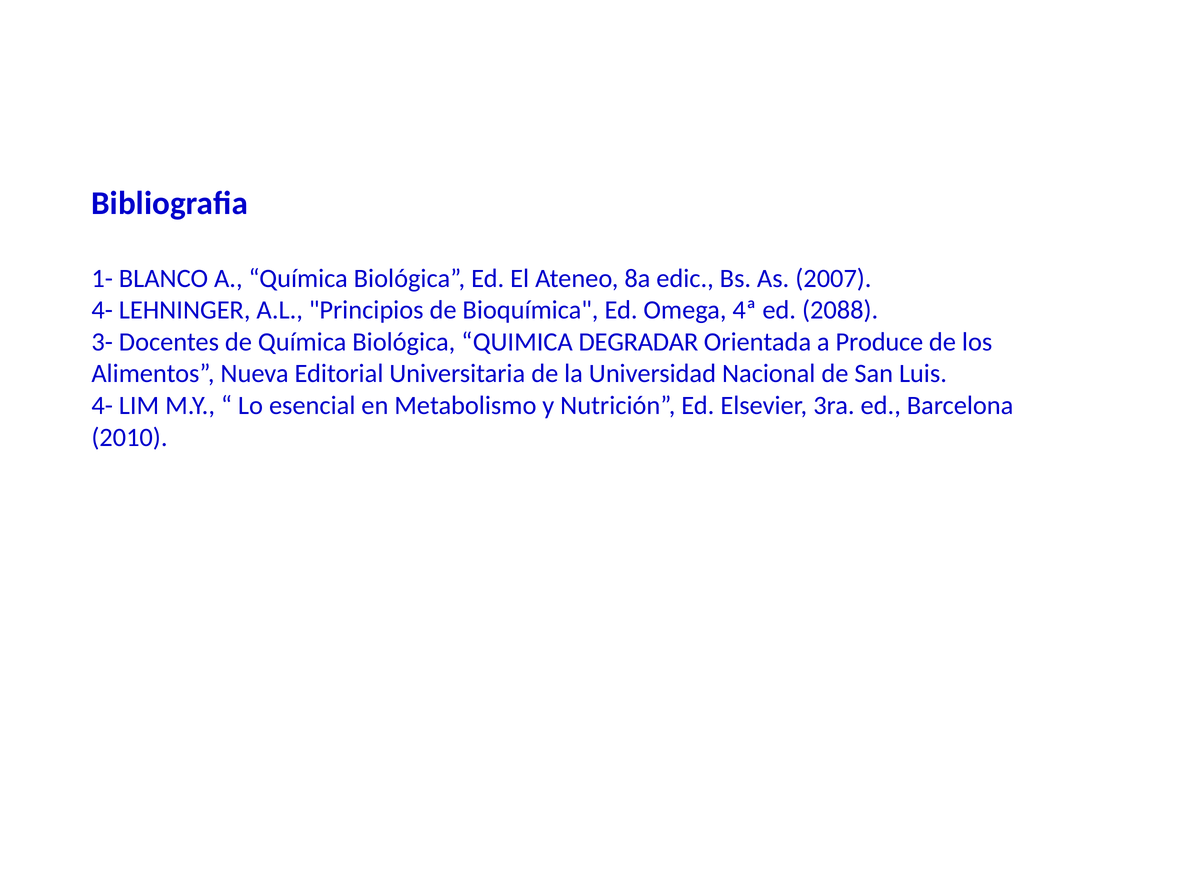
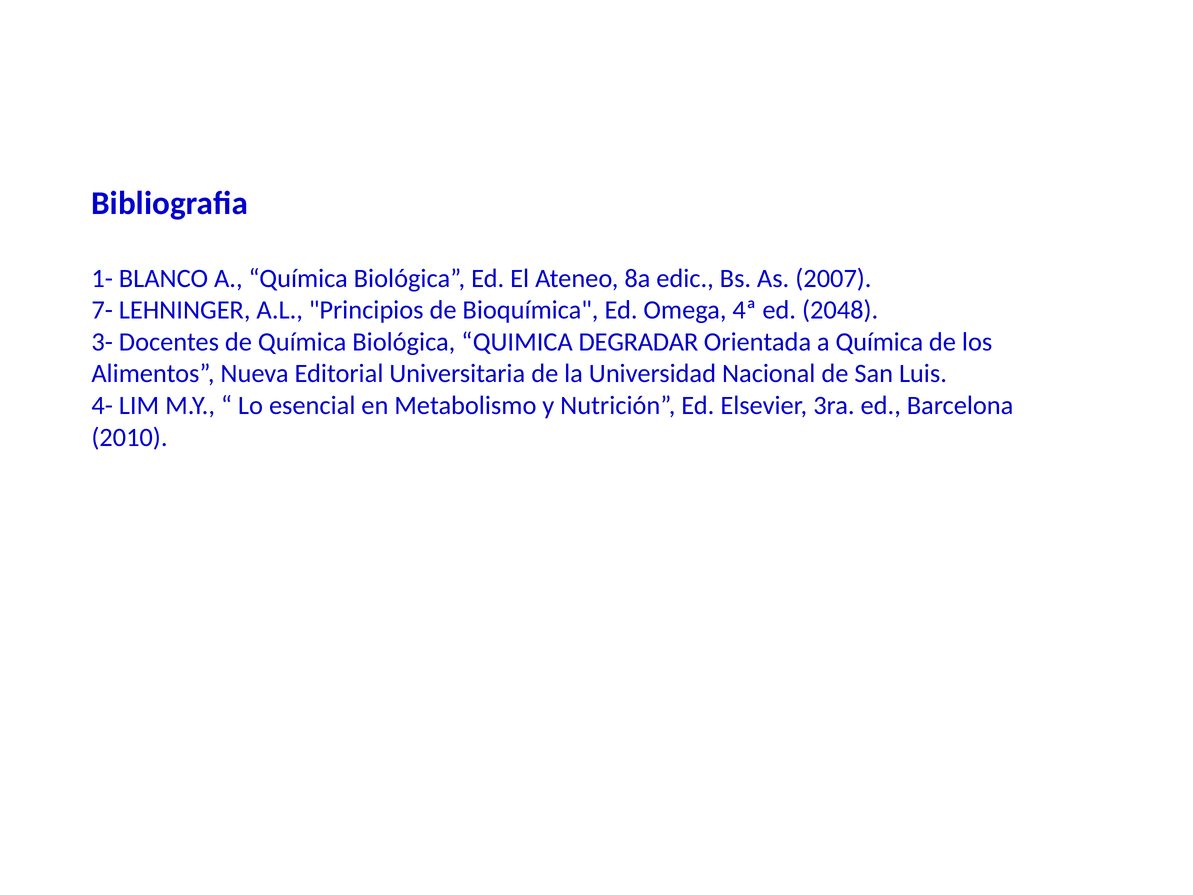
4- at (102, 310): 4- -> 7-
2088: 2088 -> 2048
Orientada a Produce: Produce -> Química
